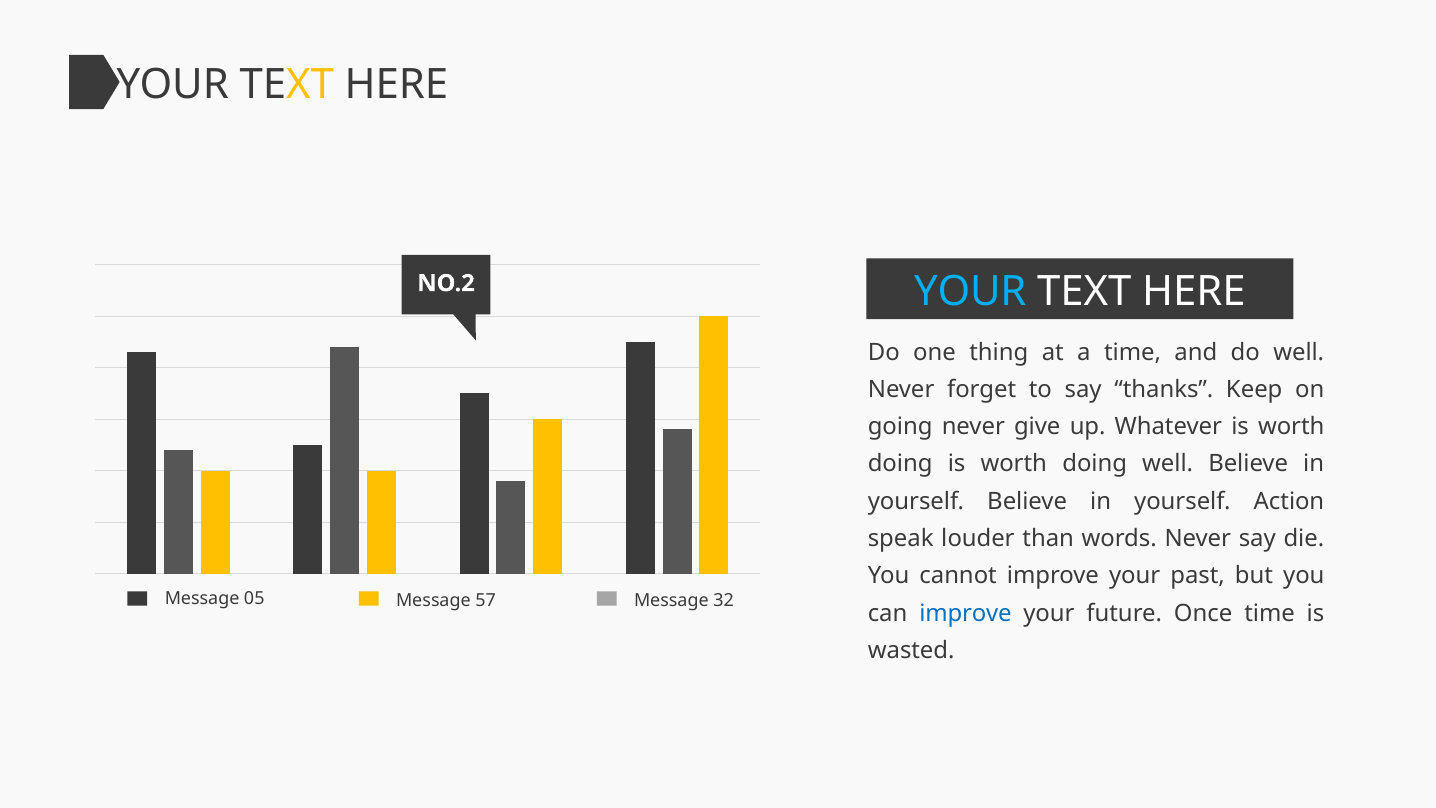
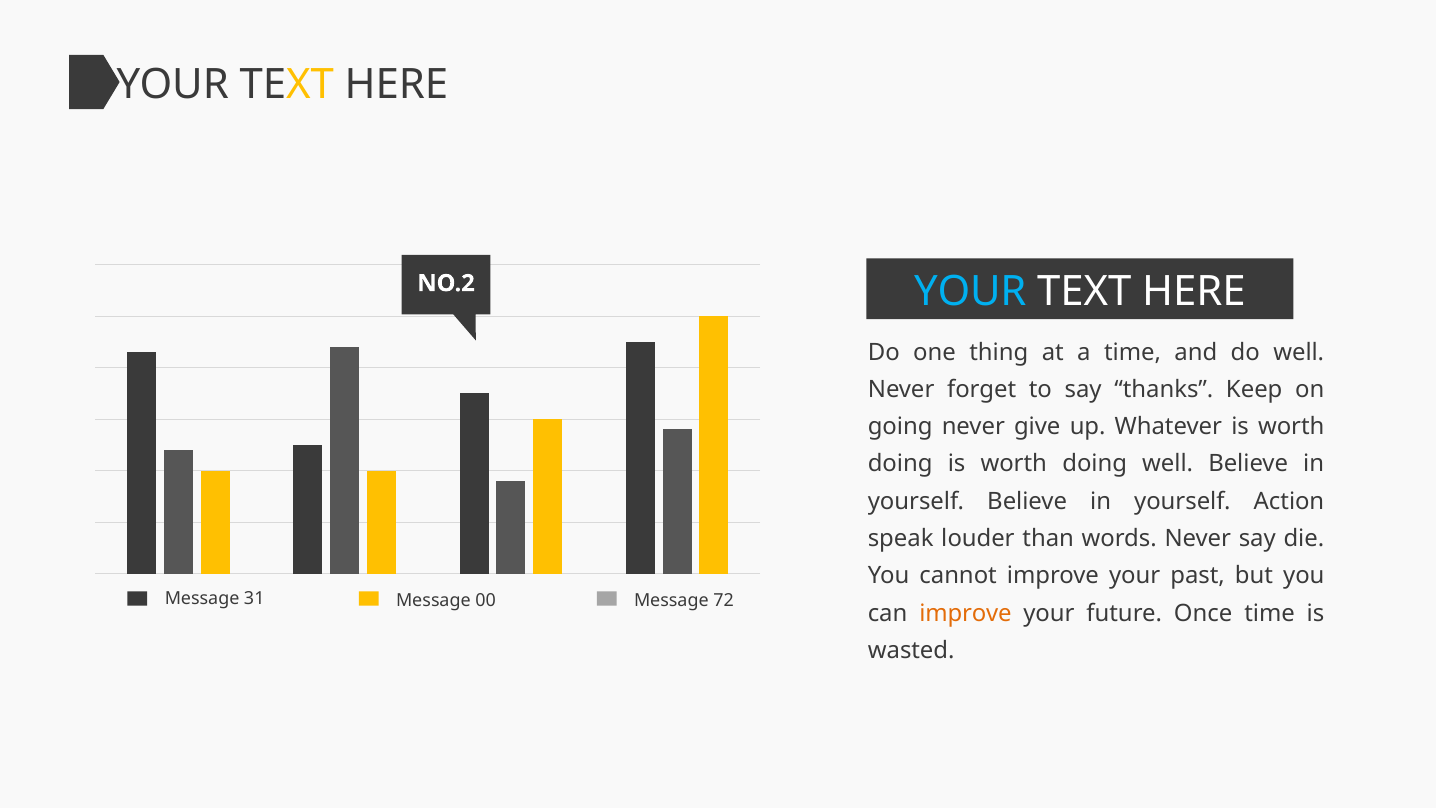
05: 05 -> 31
57: 57 -> 00
32: 32 -> 72
improve at (966, 613) colour: blue -> orange
